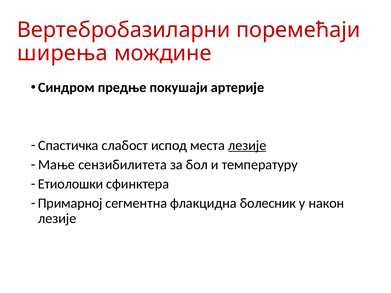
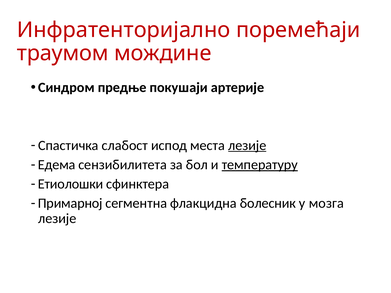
Вертебробазиларни: Вертебробазиларни -> Инфратенторијално
ширења: ширења -> траумом
Мање: Мање -> Едема
температуру underline: none -> present
након: након -> мозга
